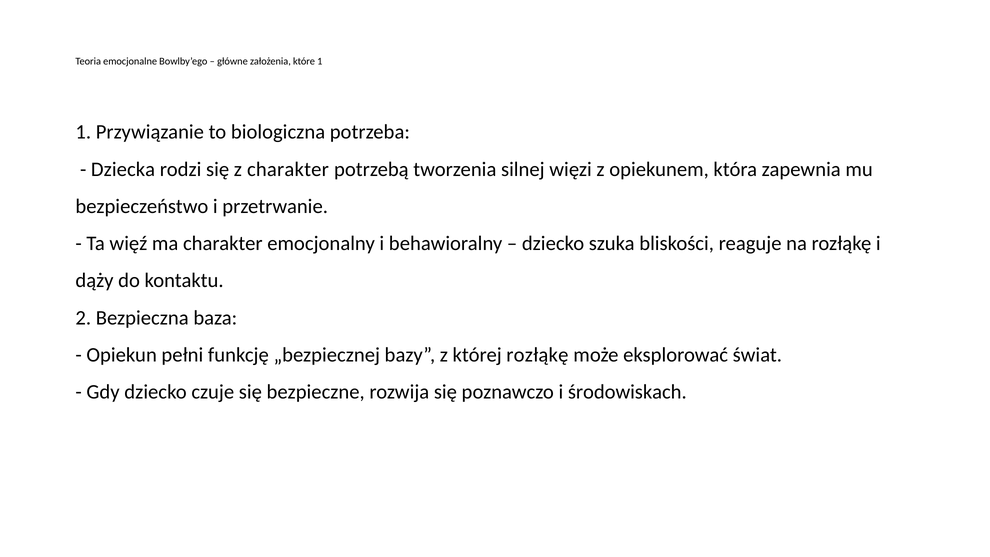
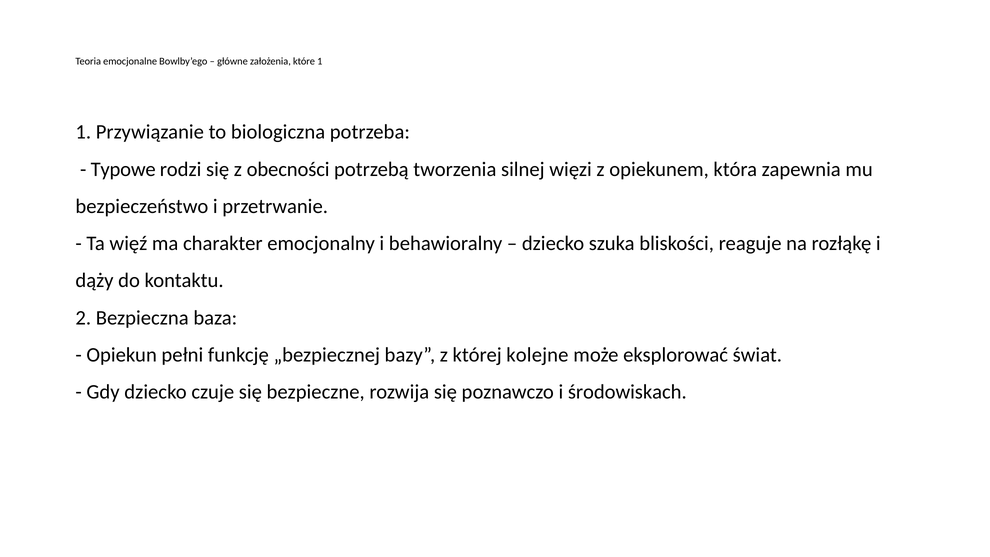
Dziecka: Dziecka -> Typowe
z charakter: charakter -> obecności
której rozłąkę: rozłąkę -> kolejne
